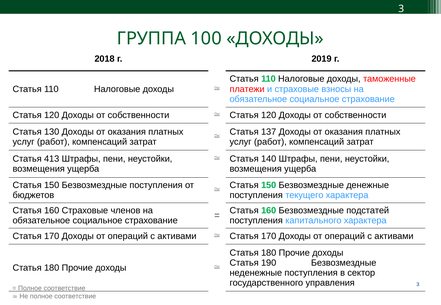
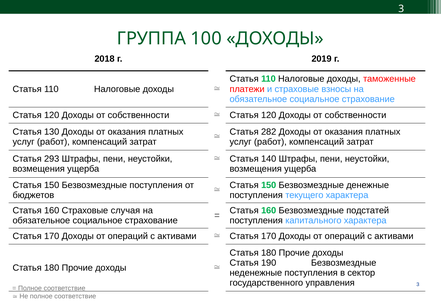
137: 137 -> 282
413: 413 -> 293
членов: членов -> случая
